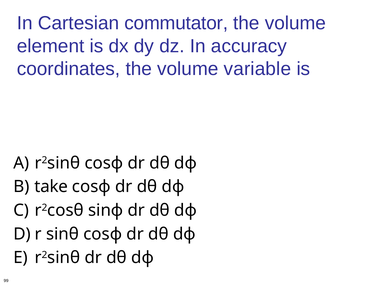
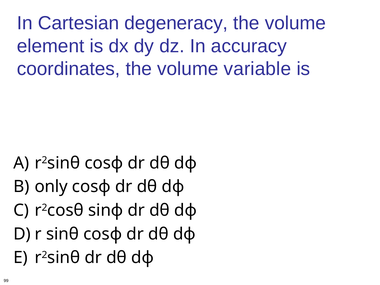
commutator: commutator -> degeneracy
take: take -> only
